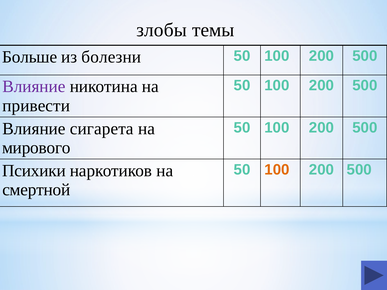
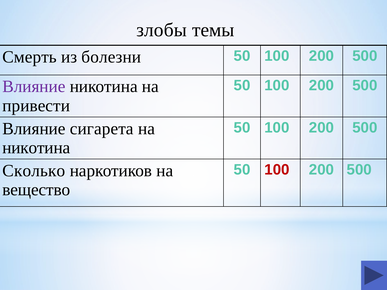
Больше: Больше -> Смерть
мирового at (36, 148): мирового -> никотина
100 at (277, 170) colour: orange -> red
Психики: Психики -> Сколько
смертной: смертной -> вещество
